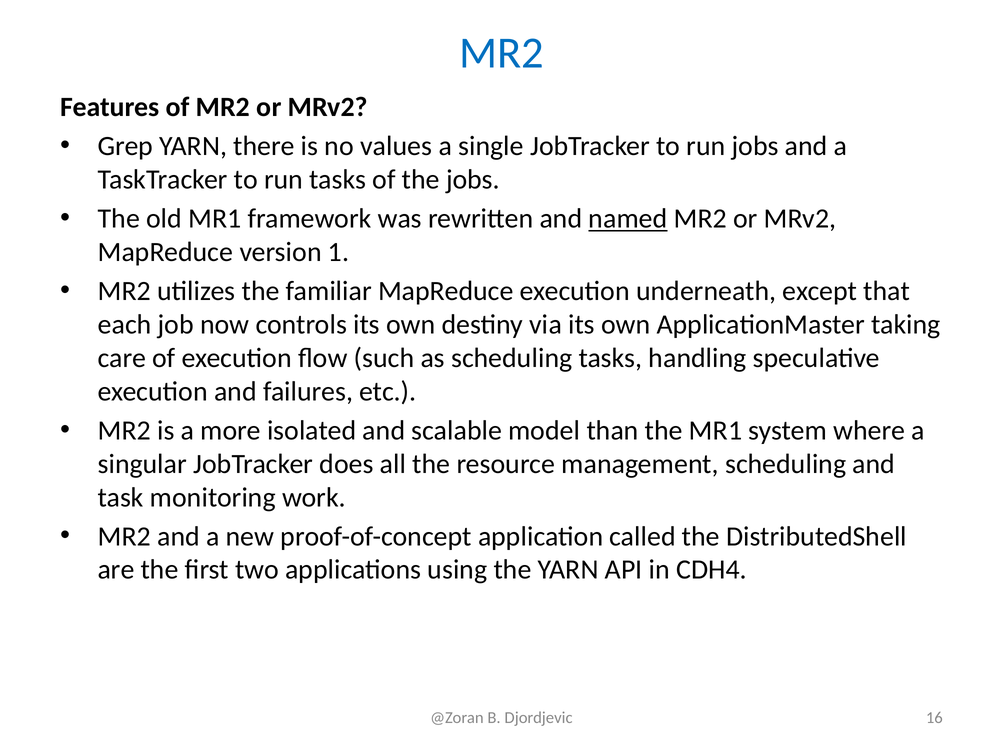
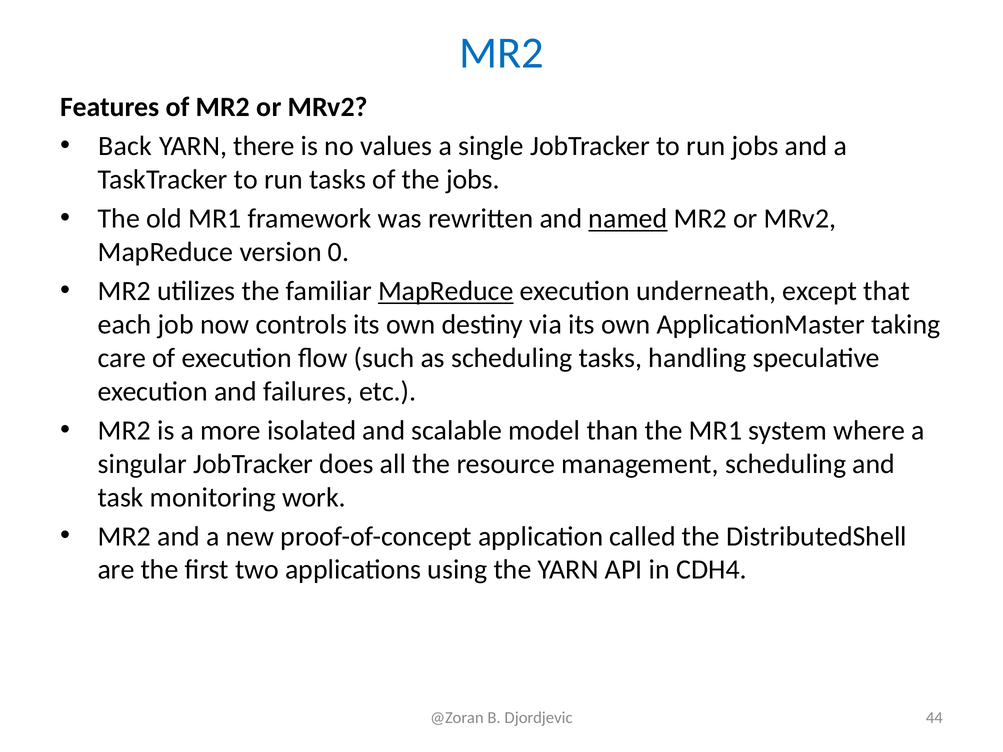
Grep: Grep -> Back
1: 1 -> 0
MapReduce at (446, 291) underline: none -> present
16: 16 -> 44
